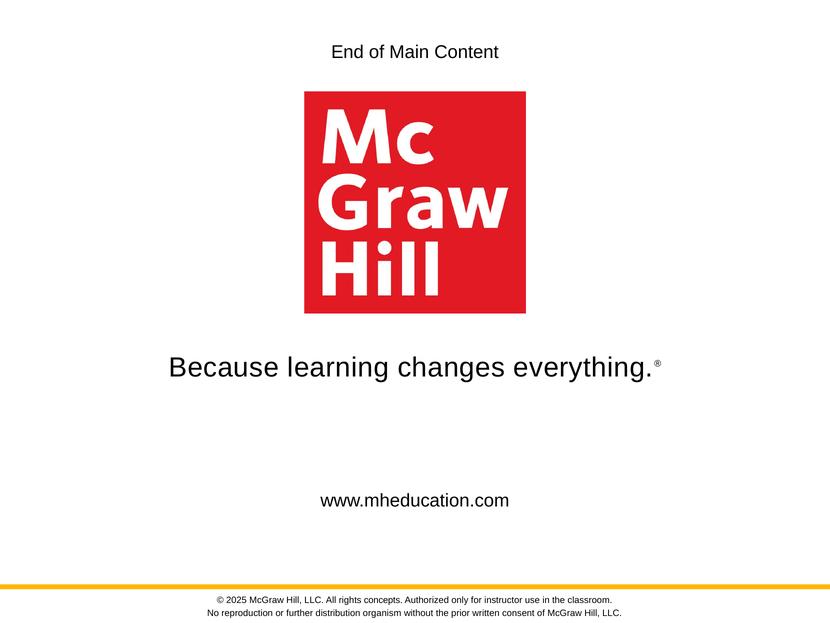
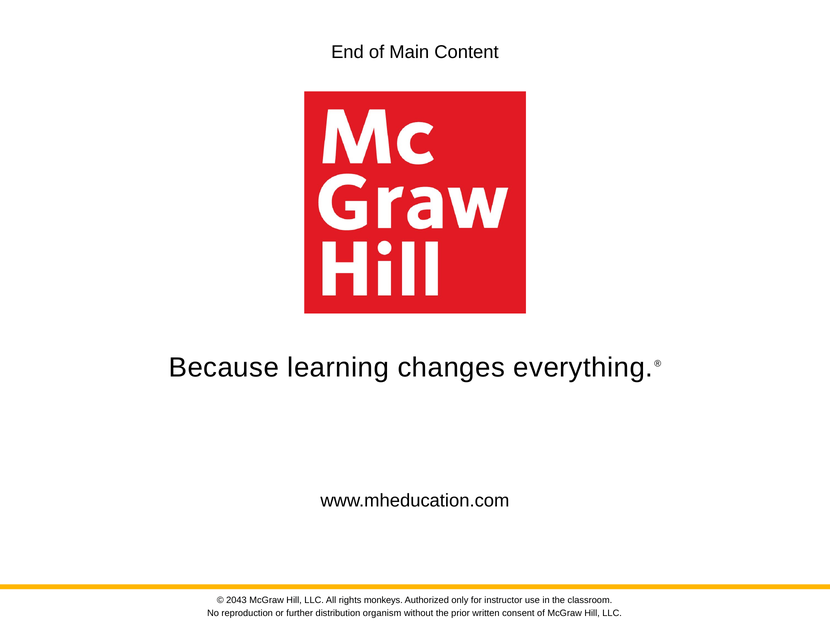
2025: 2025 -> 2043
concepts: concepts -> monkeys
